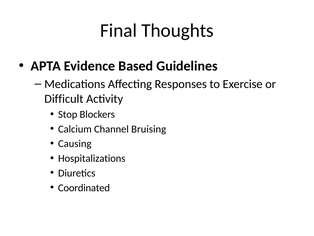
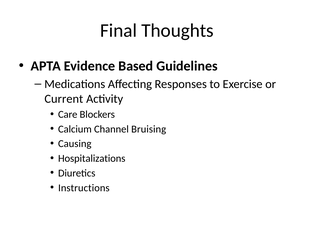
Difficult: Difficult -> Current
Stop: Stop -> Care
Coordinated: Coordinated -> Instructions
